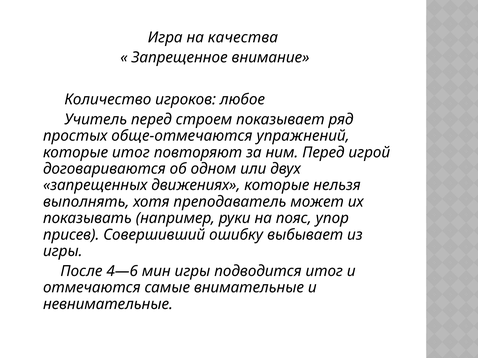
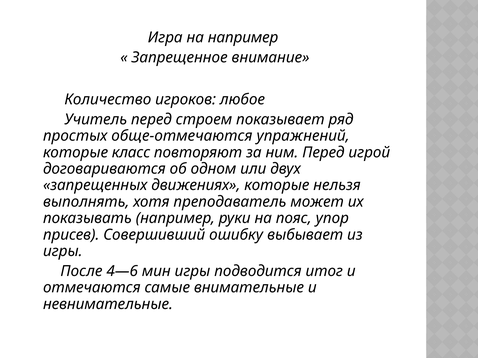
на качества: качества -> например
которые итог: итог -> класс
